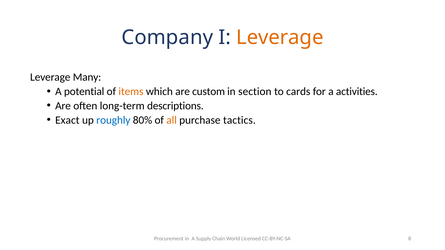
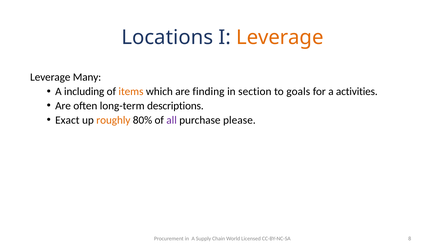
Company: Company -> Locations
potential: potential -> including
custom: custom -> finding
cards: cards -> goals
roughly colour: blue -> orange
all colour: orange -> purple
tactics: tactics -> please
